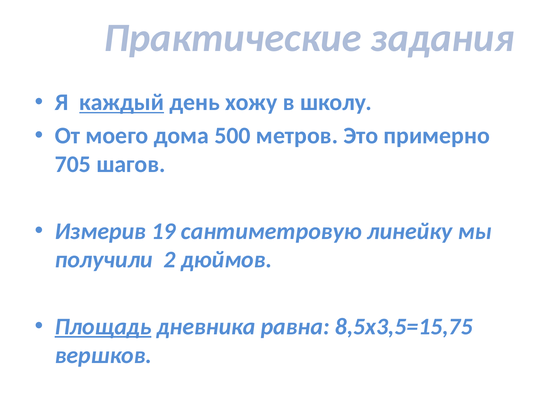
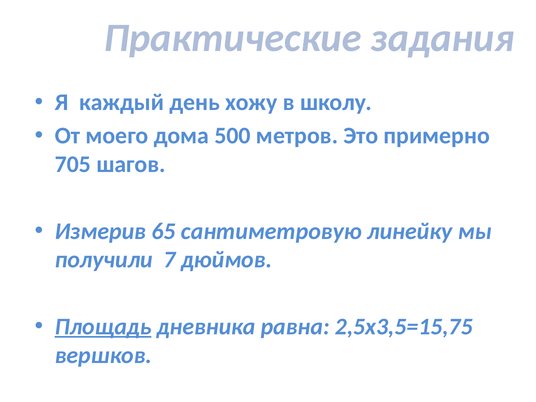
каждый underline: present -> none
19: 19 -> 65
2: 2 -> 7
8,5х3,5=15,75: 8,5х3,5=15,75 -> 2,5х3,5=15,75
